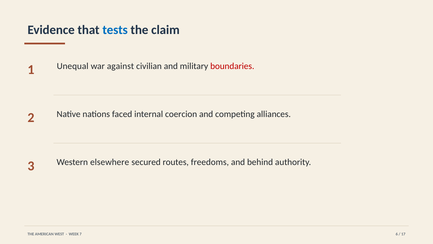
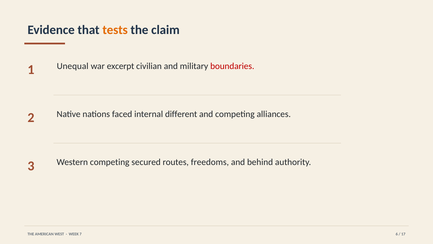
tests colour: blue -> orange
against: against -> excerpt
coercion: coercion -> different
Western elsewhere: elsewhere -> competing
